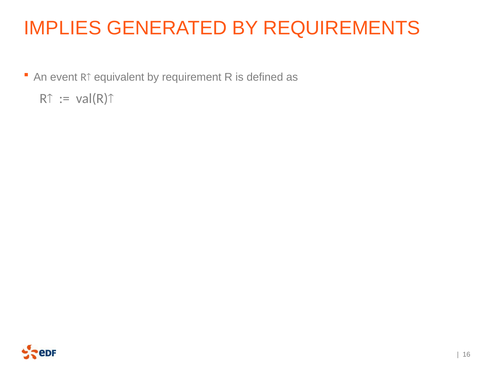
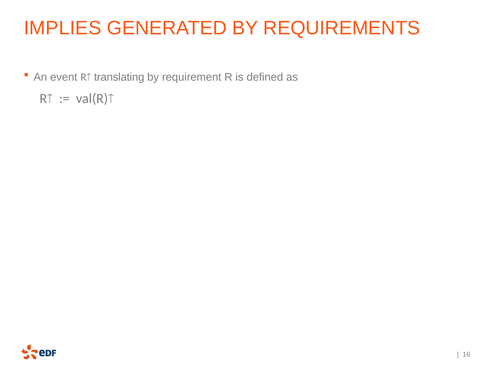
equivalent: equivalent -> translating
